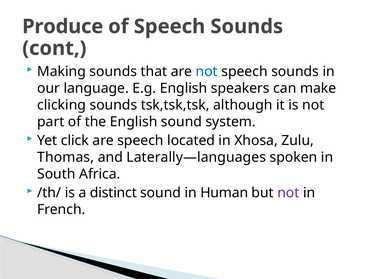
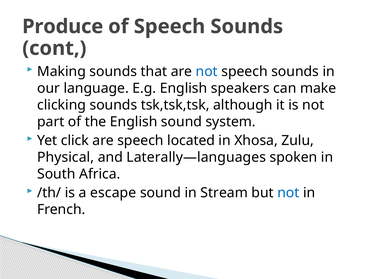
Thomas: Thomas -> Physical
distinct: distinct -> escape
Human: Human -> Stream
not at (288, 193) colour: purple -> blue
